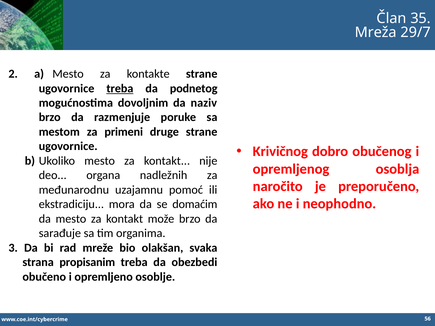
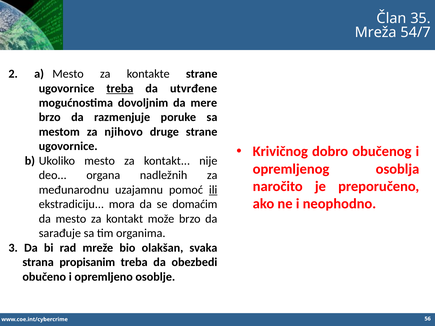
29/7: 29/7 -> 54/7
podnetog: podnetog -> utvrđene
naziv: naziv -> mere
primeni: primeni -> njihovo
ili underline: none -> present
